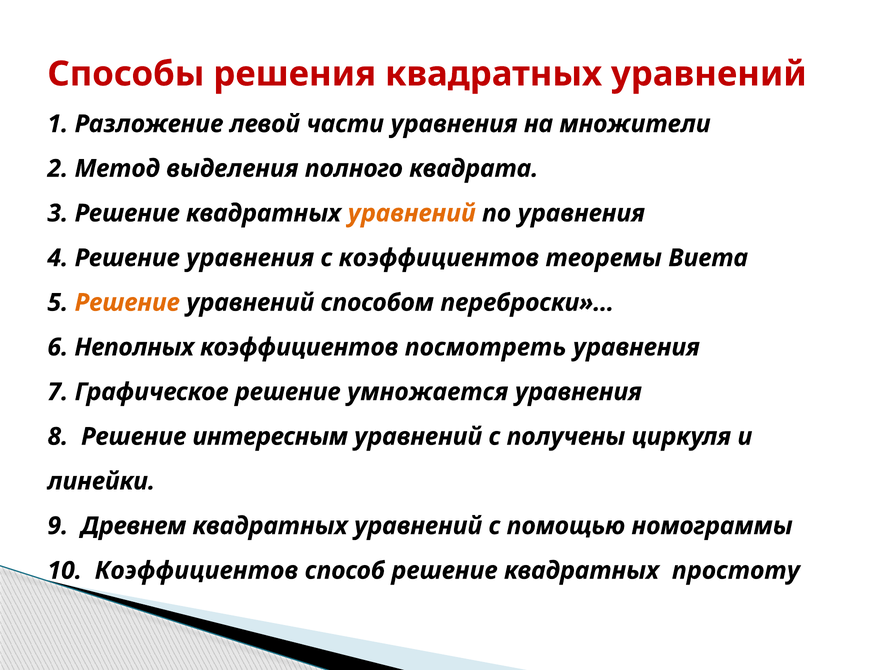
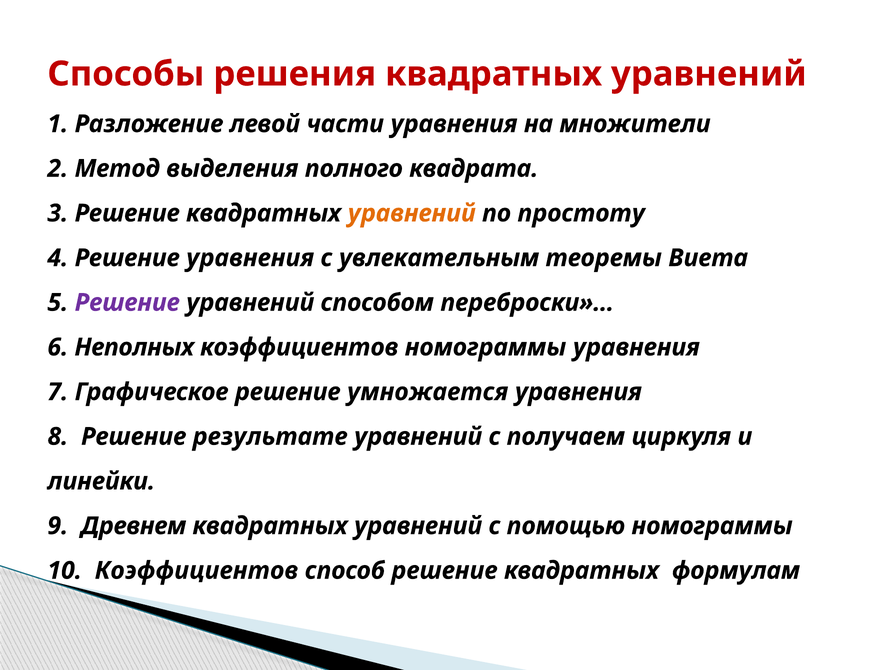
по уравнения: уравнения -> простоту
с коэффициентов: коэффициентов -> увлекательным
Решение at (127, 302) colour: orange -> purple
коэффициентов посмотреть: посмотреть -> номограммы
интересным: интересным -> результате
получены: получены -> получаем
простоту: простоту -> формулам
